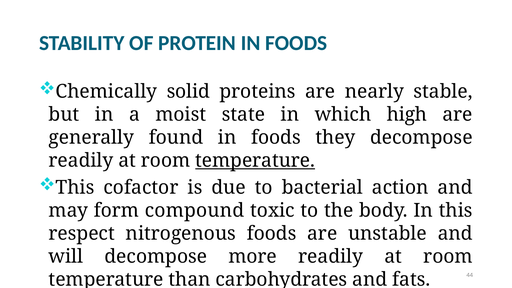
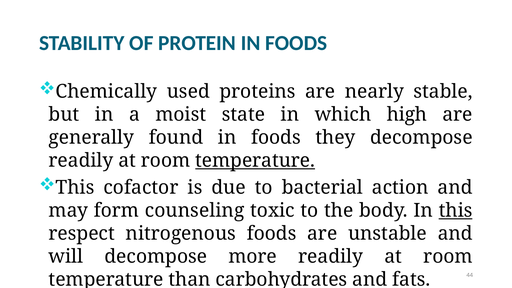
solid: solid -> used
compound: compound -> counseling
this at (456, 210) underline: none -> present
